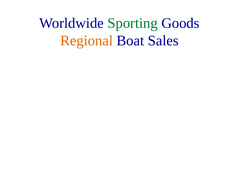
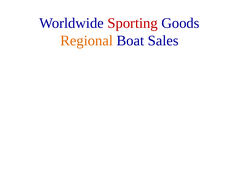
Sporting colour: green -> red
